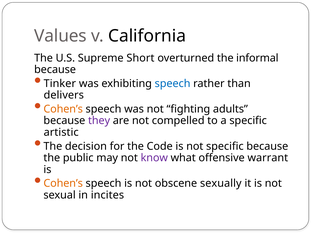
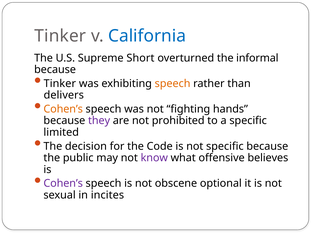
Values at (60, 36): Values -> Tinker
California colour: black -> blue
speech at (173, 84) colour: blue -> orange
adults: adults -> hands
compelled: compelled -> prohibited
artistic: artistic -> limited
warrant: warrant -> believes
Cohen’s at (63, 184) colour: orange -> purple
sexually: sexually -> optional
